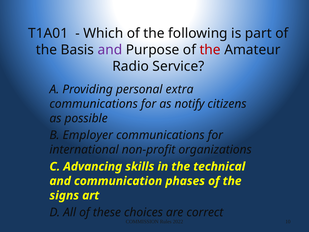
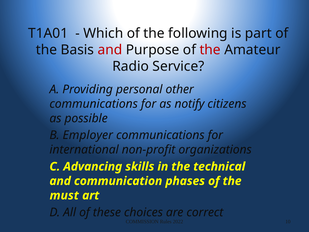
and at (110, 50) colour: purple -> red
extra: extra -> other
signs: signs -> must
